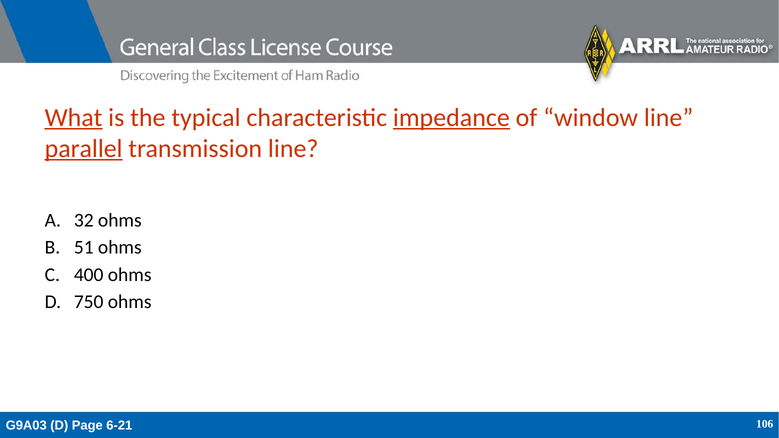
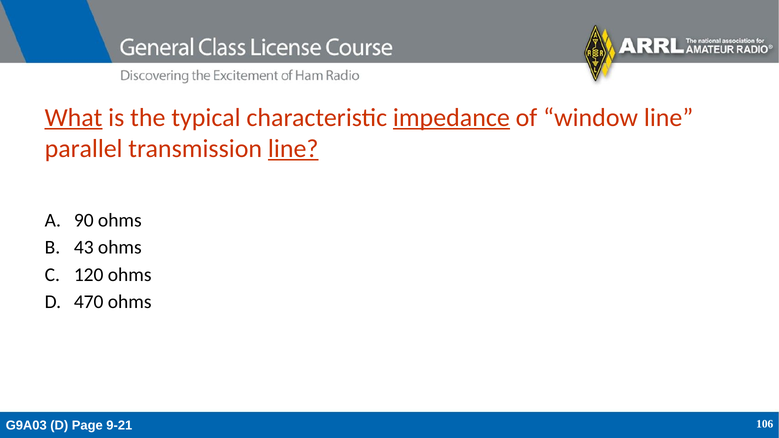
parallel underline: present -> none
line at (293, 149) underline: none -> present
32: 32 -> 90
51: 51 -> 43
400: 400 -> 120
750: 750 -> 470
6-21: 6-21 -> 9-21
